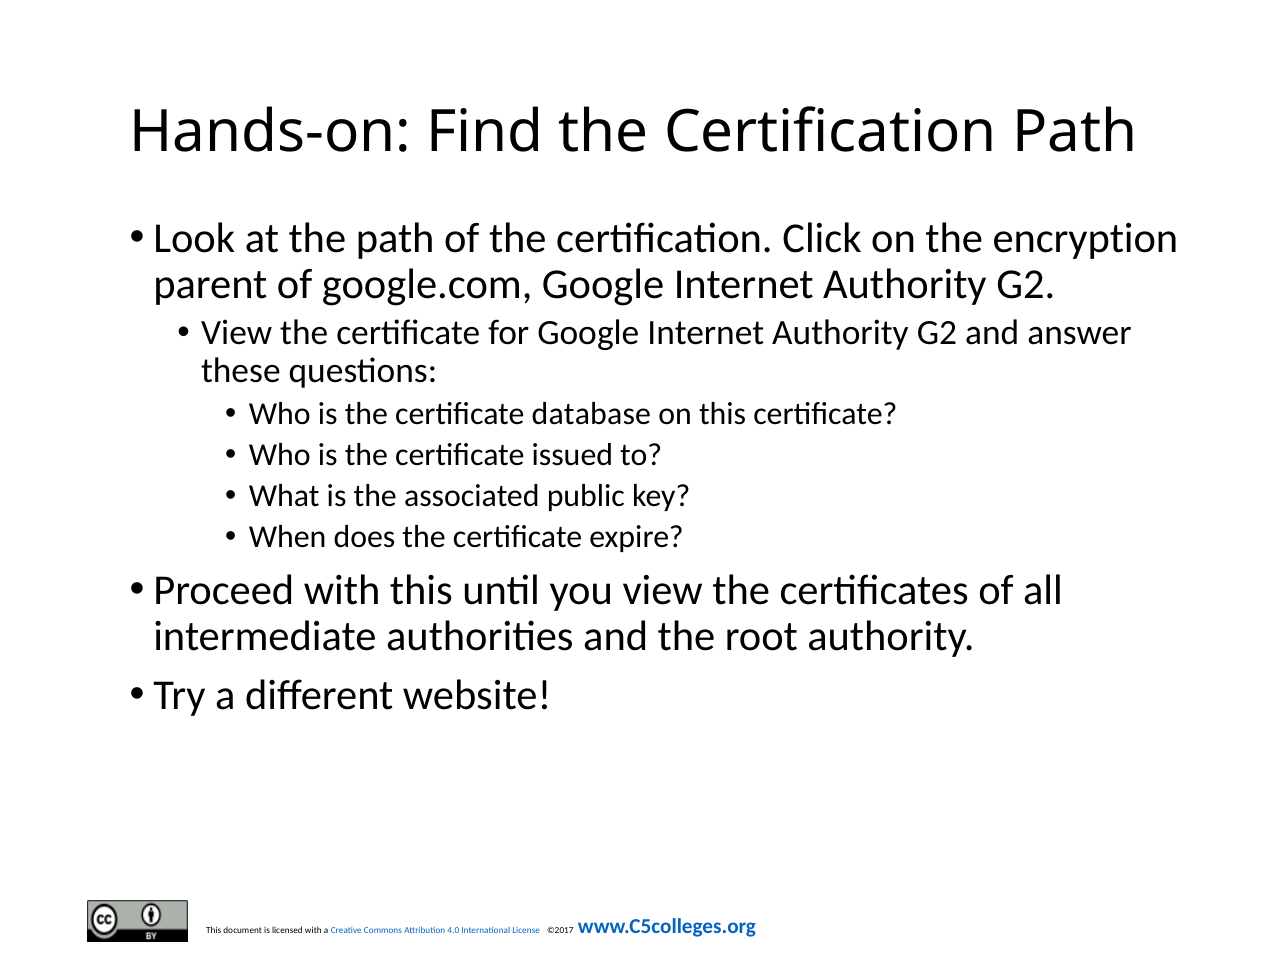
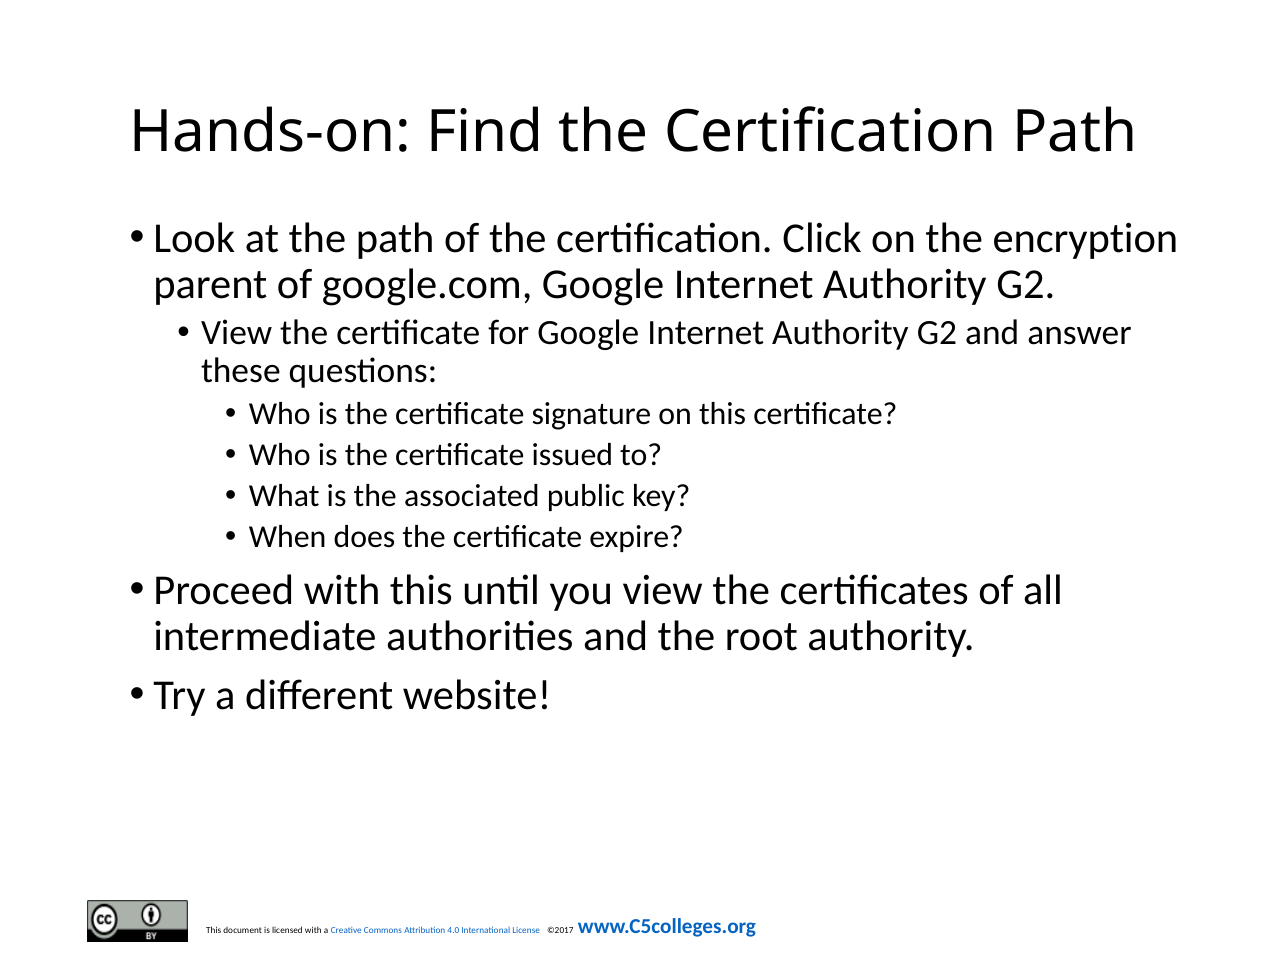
database: database -> signature
